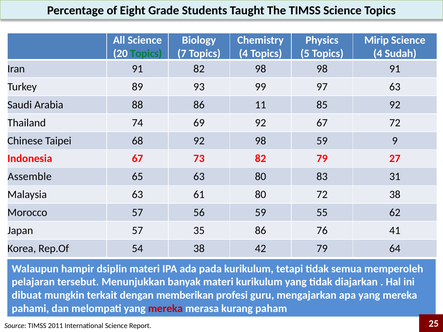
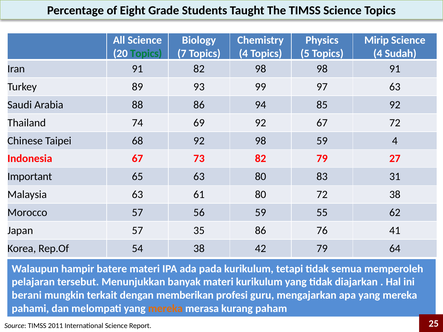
11: 11 -> 94
59 9: 9 -> 4
Assemble: Assemble -> Important
dsiplin: dsiplin -> batere
dibuat: dibuat -> berani
mereka at (165, 309) colour: red -> orange
